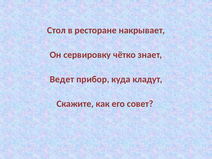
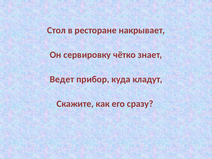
совет: совет -> сразу
